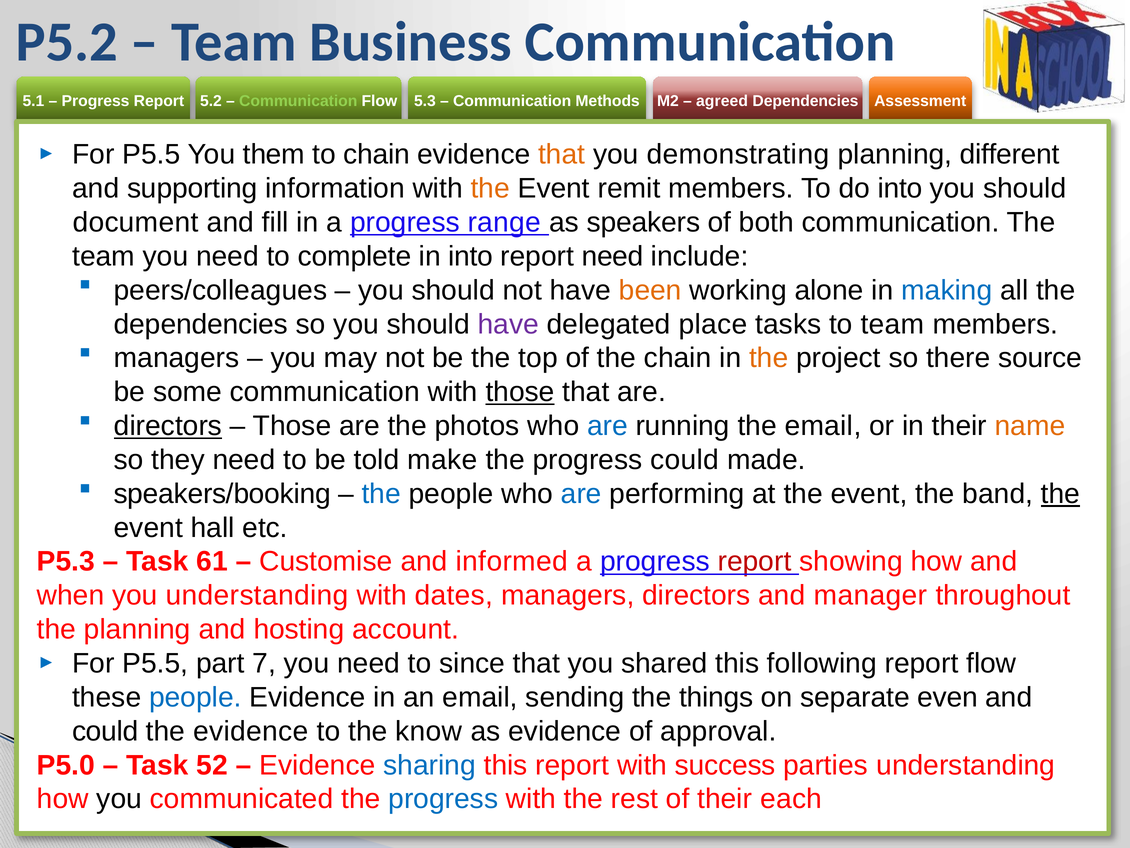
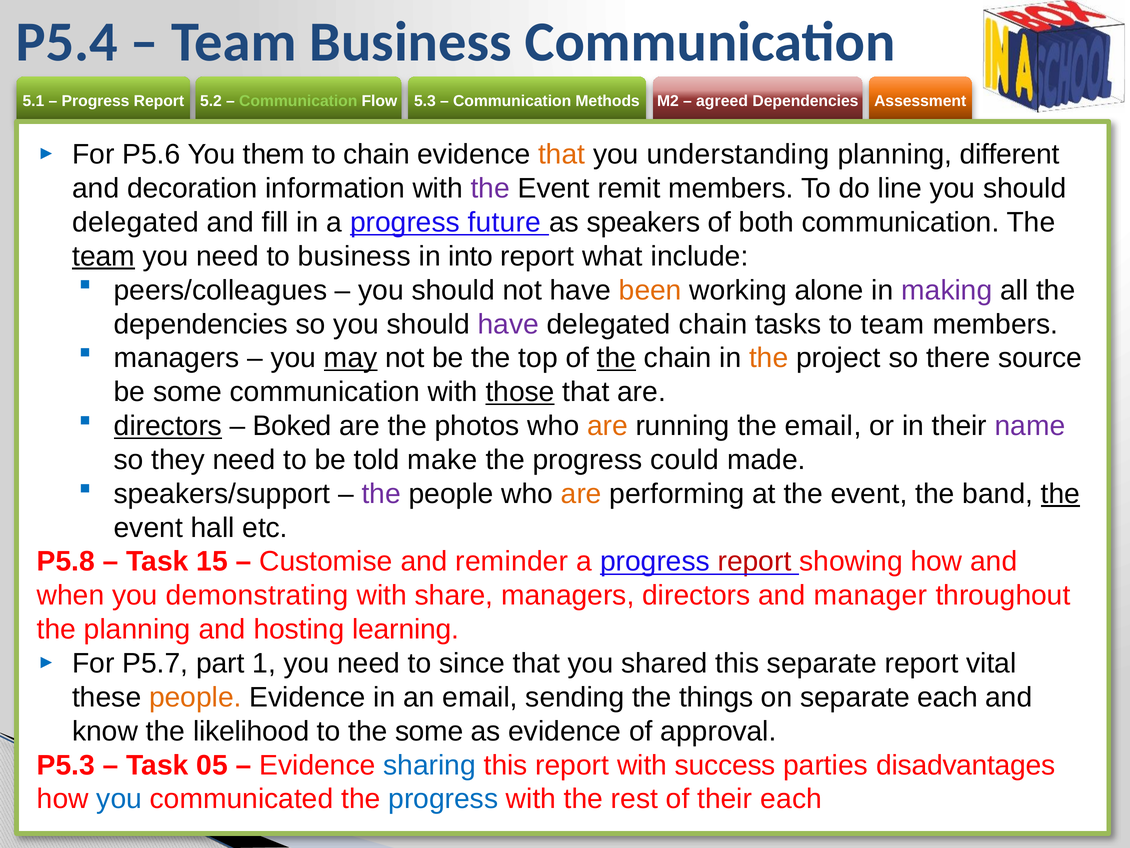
P5.2: P5.2 -> P5.4
P5.5 at (151, 155): P5.5 -> P5.6
demonstrating: demonstrating -> understanding
supporting: supporting -> decoration
the at (490, 188) colour: orange -> purple
do into: into -> line
document at (136, 222): document -> delegated
range: range -> future
team at (104, 256) underline: none -> present
to complete: complete -> business
report need: need -> what
making colour: blue -> purple
delegated place: place -> chain
may underline: none -> present
the at (617, 358) underline: none -> present
Those at (292, 426): Those -> Boked
are at (607, 426) colour: blue -> orange
name colour: orange -> purple
speakers/booking: speakers/booking -> speakers/support
the at (381, 494) colour: blue -> purple
are at (581, 494) colour: blue -> orange
P5.3: P5.3 -> P5.8
61: 61 -> 15
informed: informed -> reminder
you understanding: understanding -> demonstrating
dates: dates -> share
account: account -> learning
P5.5 at (155, 663): P5.5 -> P5.7
7: 7 -> 1
this following: following -> separate
report flow: flow -> vital
people at (195, 697) colour: blue -> orange
separate even: even -> each
could at (105, 731): could -> know
the evidence: evidence -> likelihood
the know: know -> some
P5.0: P5.0 -> P5.3
52: 52 -> 05
parties understanding: understanding -> disadvantages
you at (119, 799) colour: black -> blue
